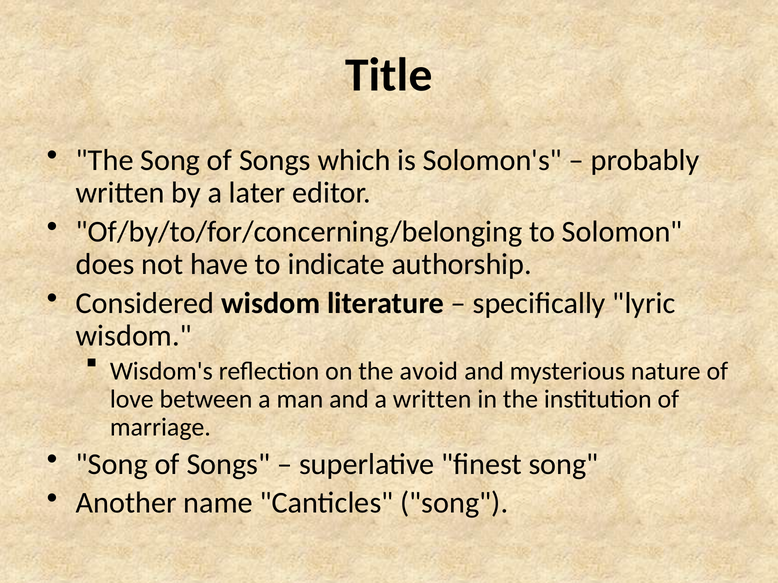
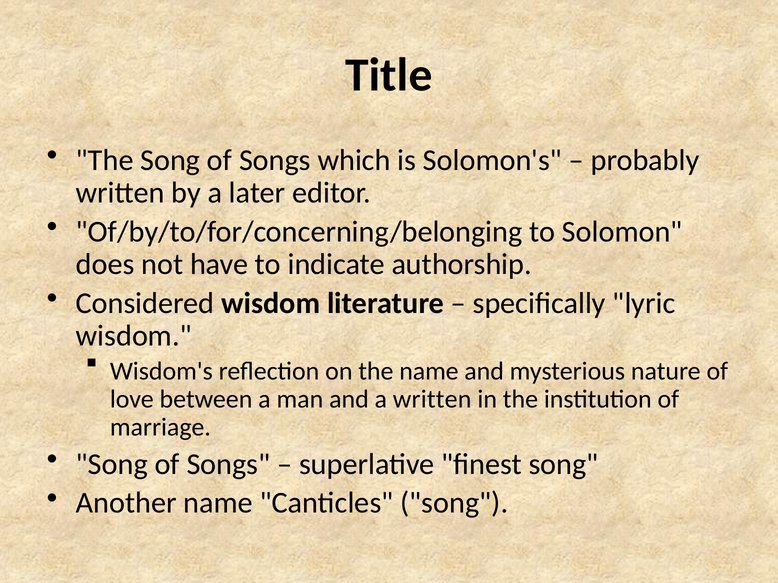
the avoid: avoid -> name
